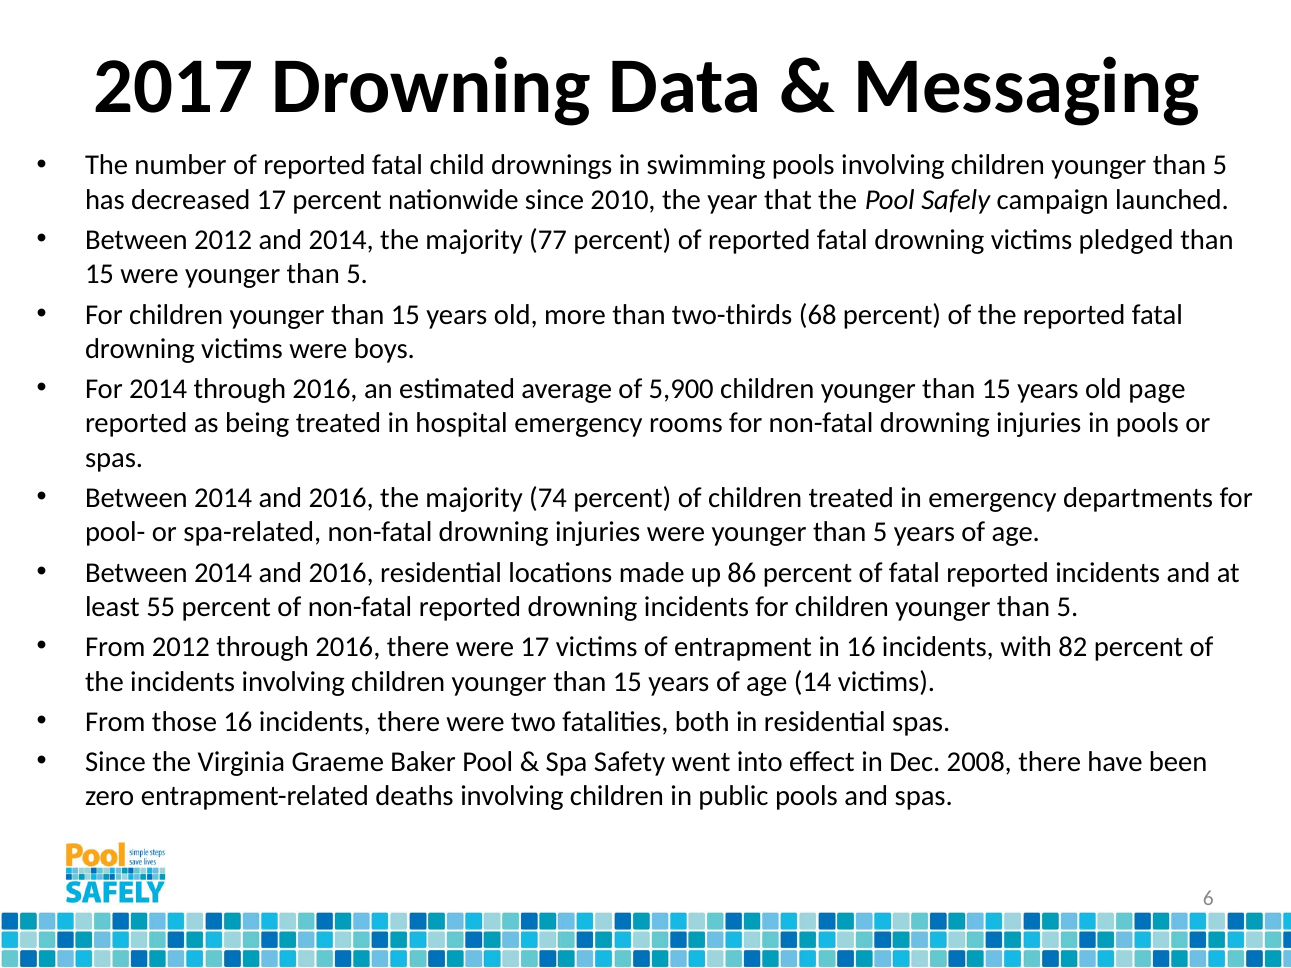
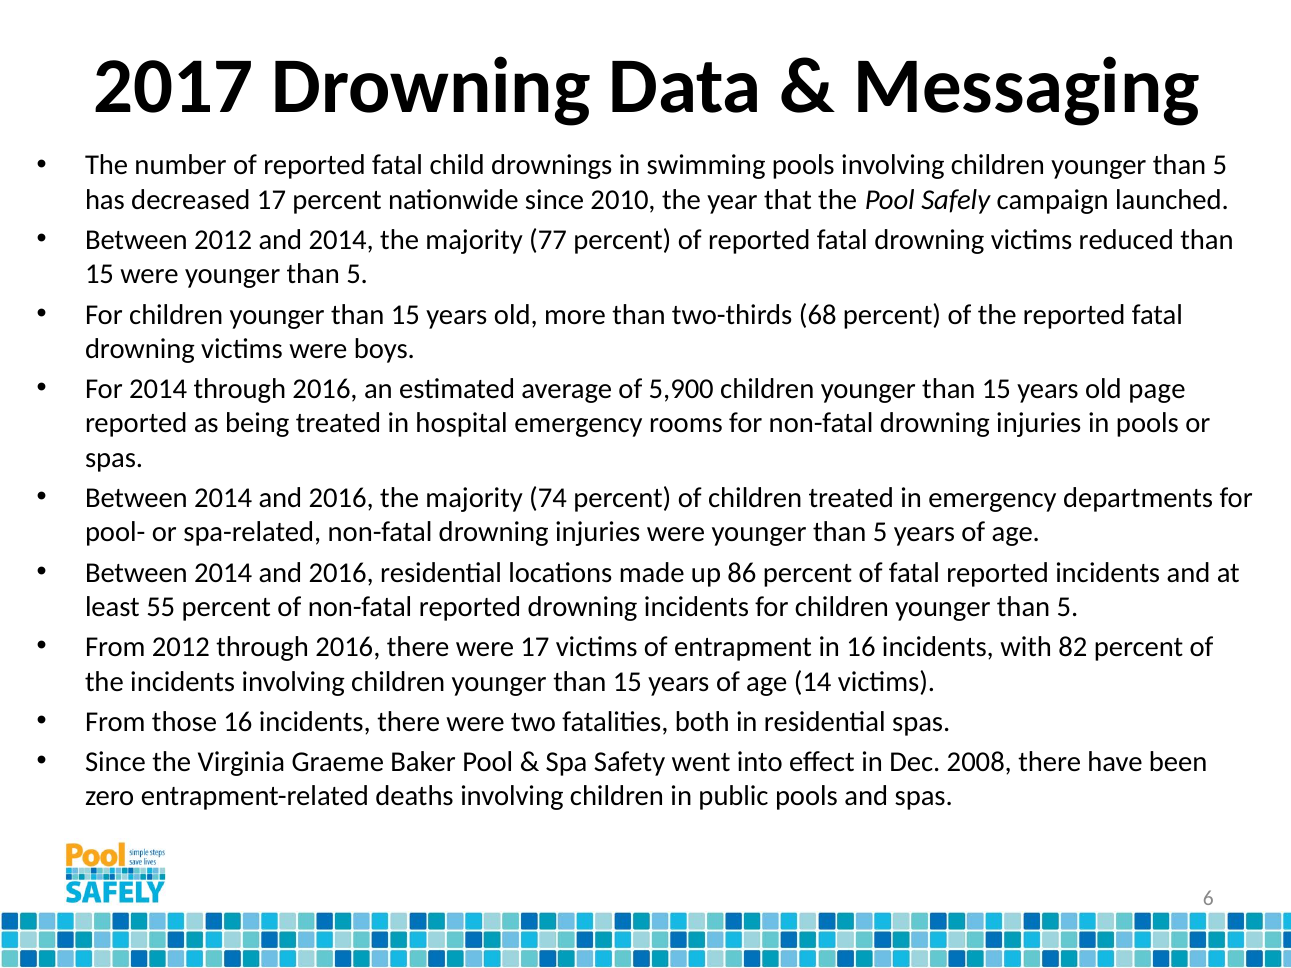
pledged: pledged -> reduced
